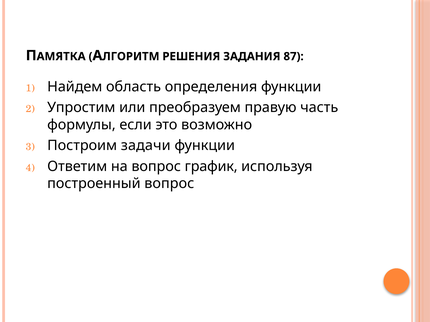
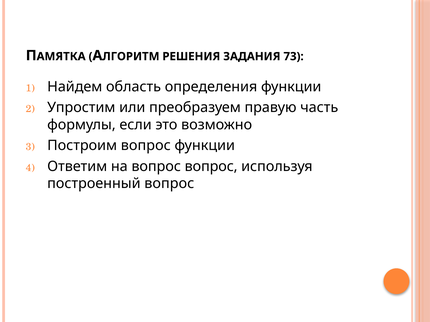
87: 87 -> 73
Построим задачи: задачи -> вопрос
вопрос график: график -> вопрос
